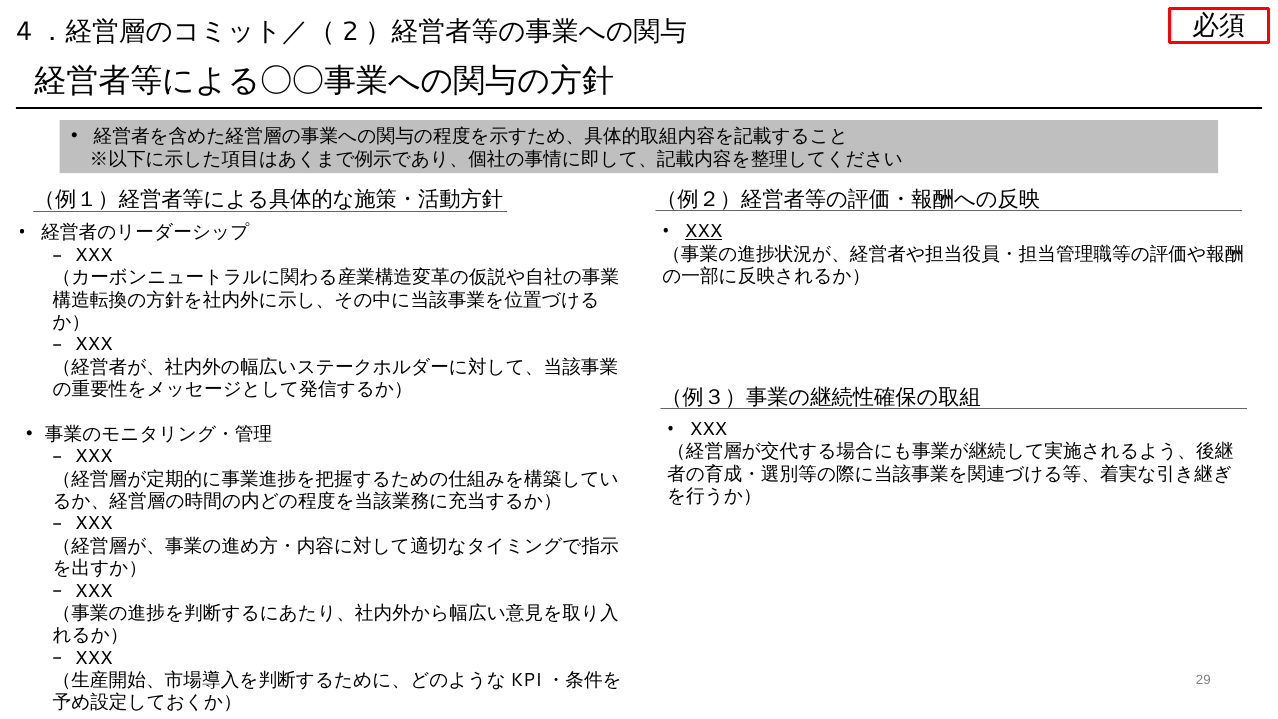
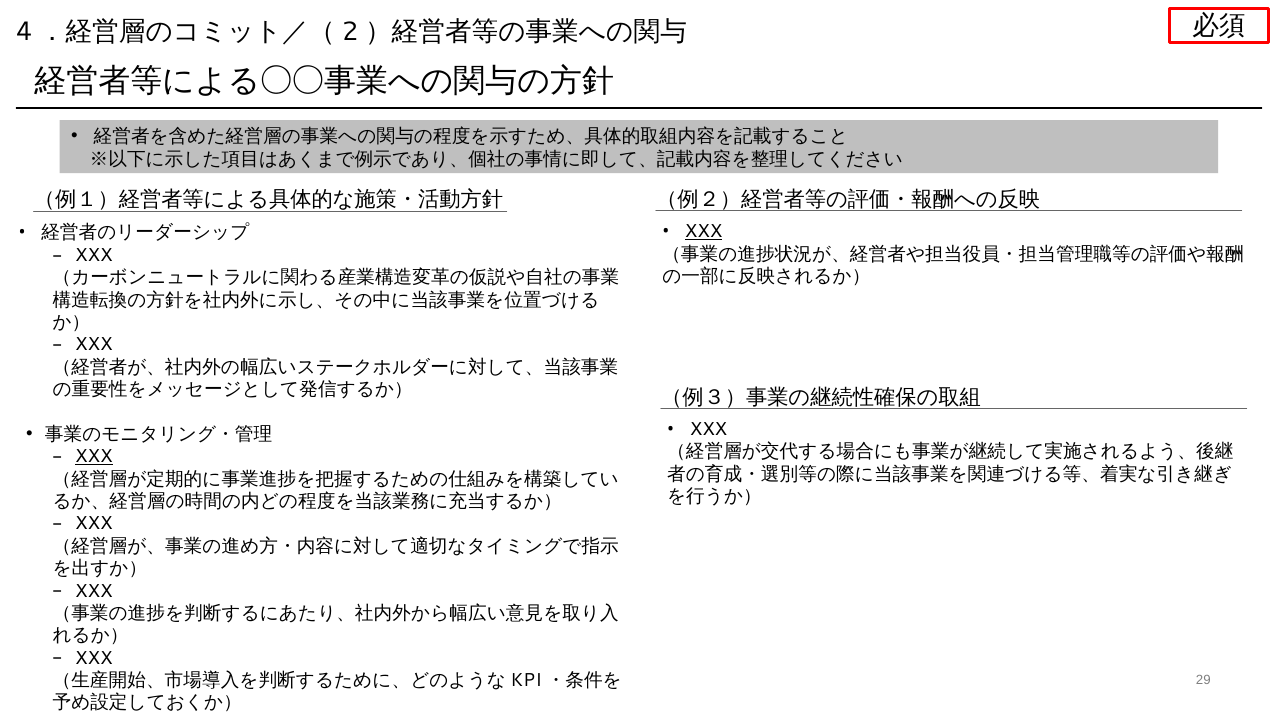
XXX at (94, 456) underline: none -> present
